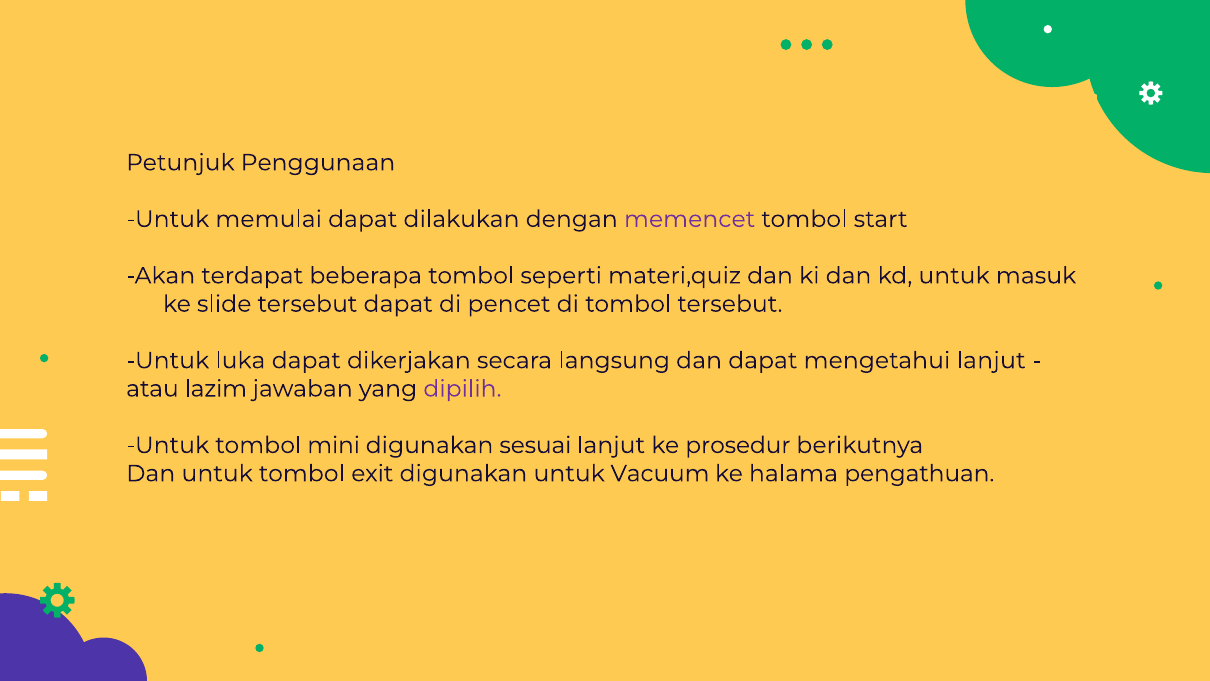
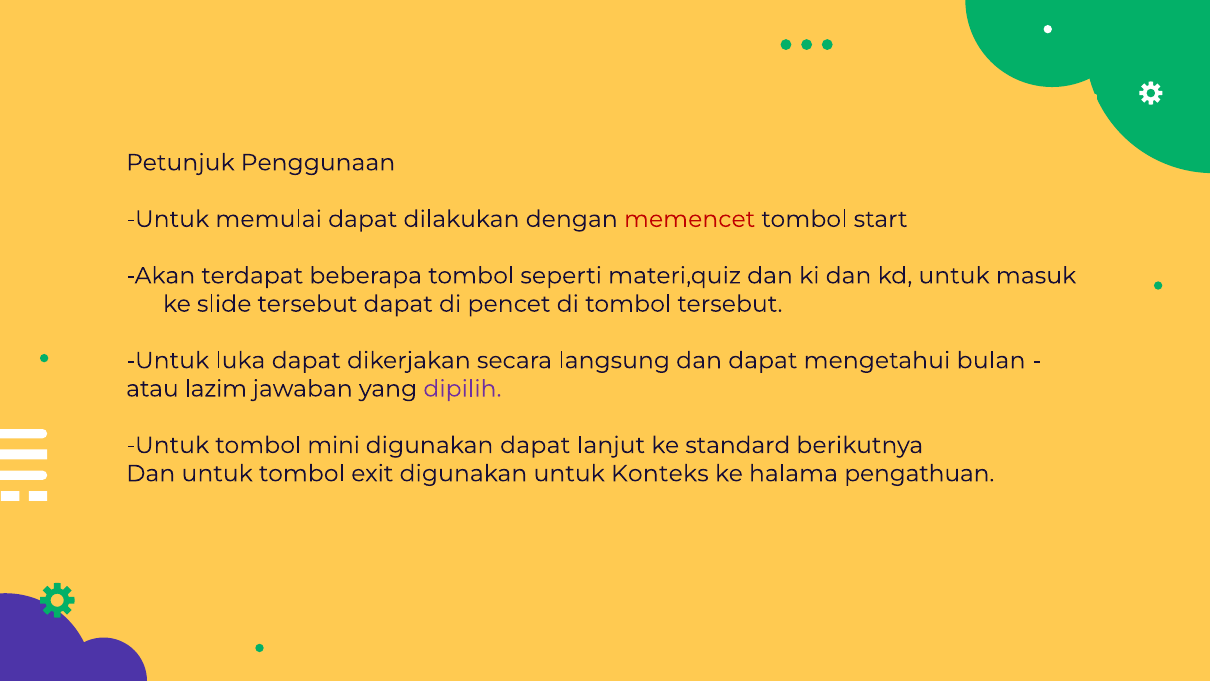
memencet colour: purple -> red
mengetahui lanjut: lanjut -> bulan
digunakan sesuai: sesuai -> dapat
prosedur: prosedur -> standard
Vacuum: Vacuum -> Konteks
